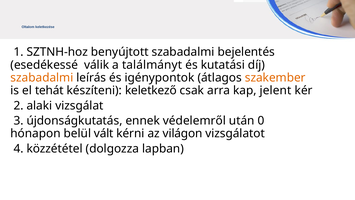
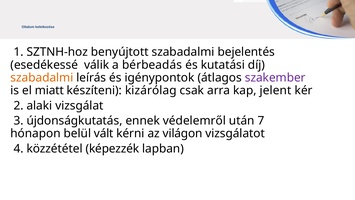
találmányt: találmányt -> bérbeadás
szakember colour: orange -> purple
tehát: tehát -> miatt
keletkező: keletkező -> kizárólag
0: 0 -> 7
dolgozza: dolgozza -> képezzék
